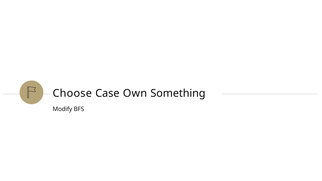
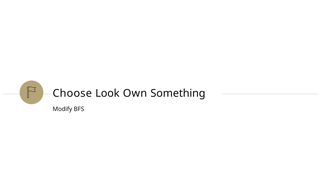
Case: Case -> Look
